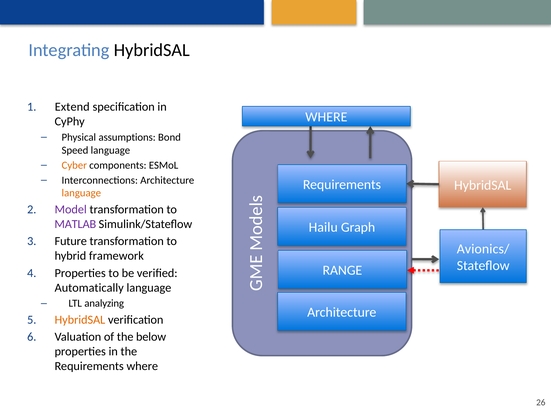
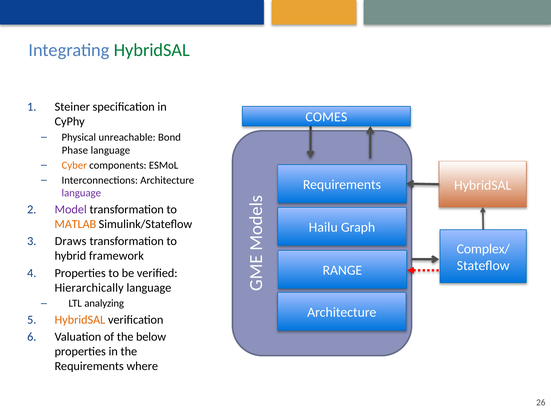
HybridSAL at (152, 50) colour: black -> green
Extend: Extend -> Steiner
WHERE at (326, 117): WHERE -> COMES
assumptions: assumptions -> unreachable
Speed: Speed -> Phase
language at (81, 193) colour: orange -> purple
MATLAB colour: purple -> orange
Future: Future -> Draws
Avionics/: Avionics/ -> Complex/
Automatically: Automatically -> Hierarchically
